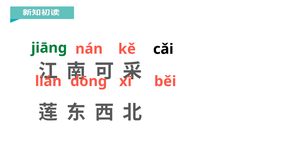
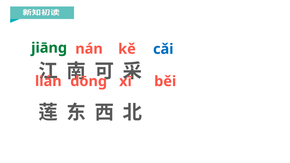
cǎi colour: black -> blue
